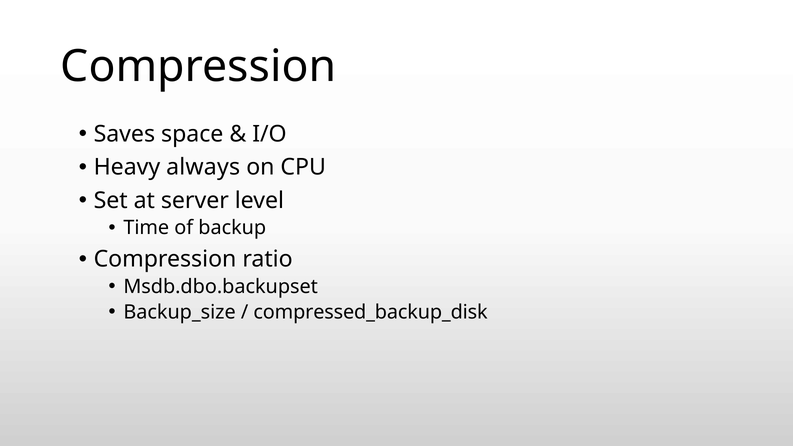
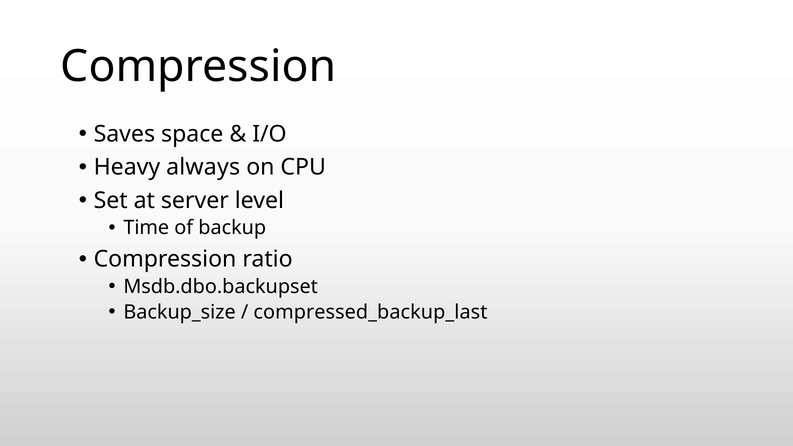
compressed_backup_disk: compressed_backup_disk -> compressed_backup_last
